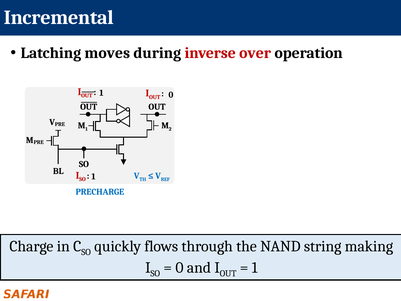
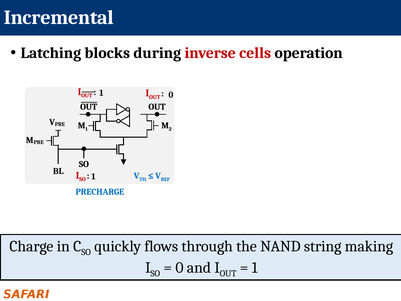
moves: moves -> blocks
over: over -> cells
